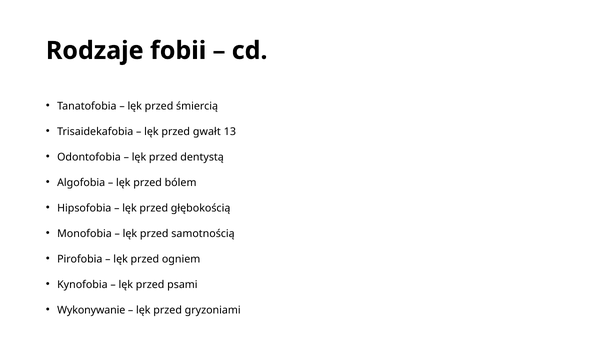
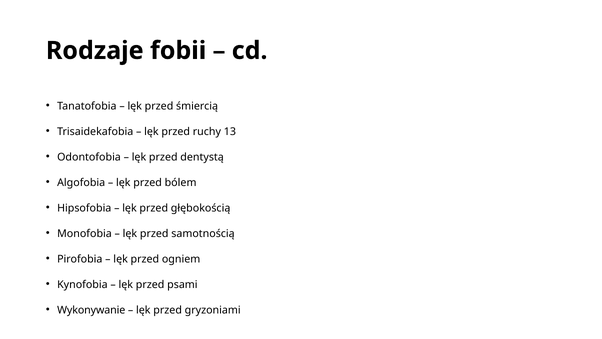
gwałt: gwałt -> ruchy
